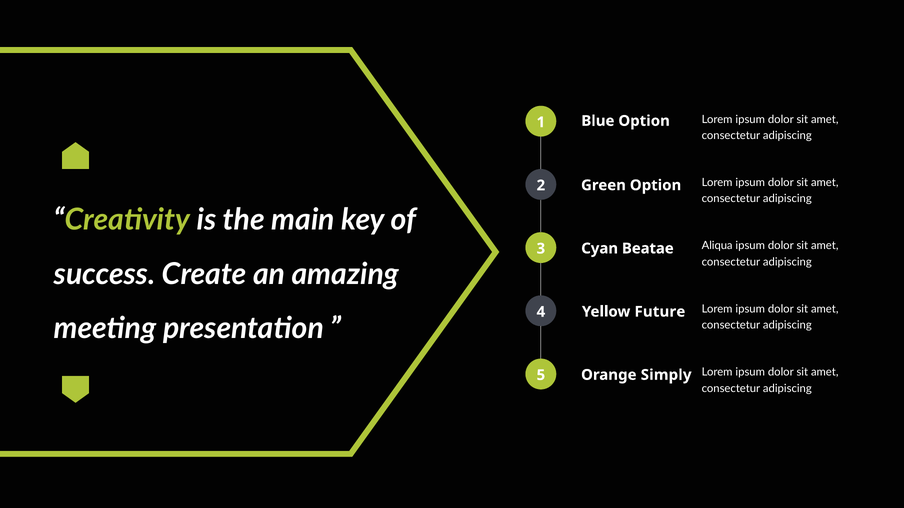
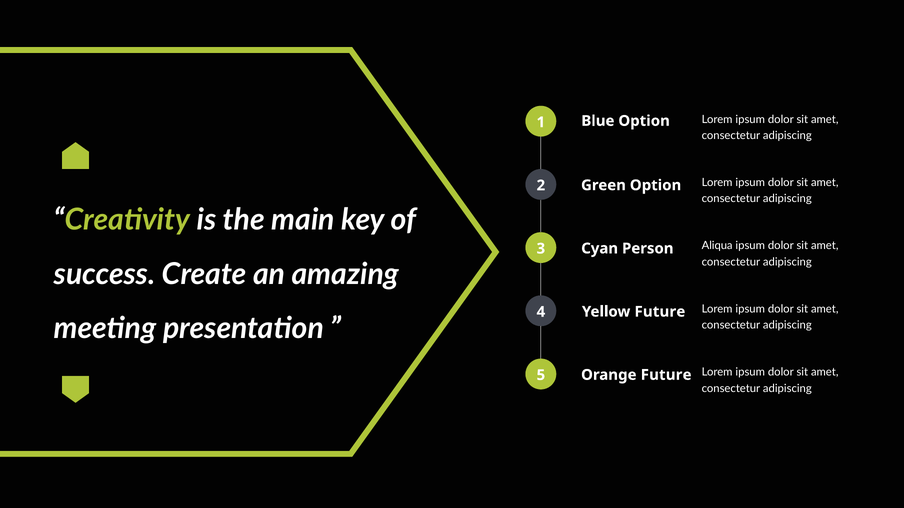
Beatae: Beatae -> Person
Orange Simply: Simply -> Future
